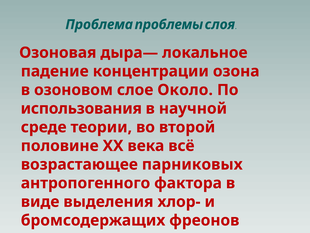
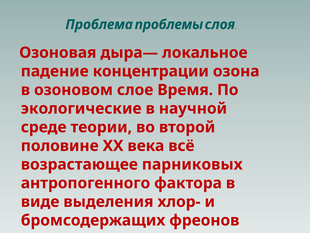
Около: Около -> Время
использования: использования -> экологические
